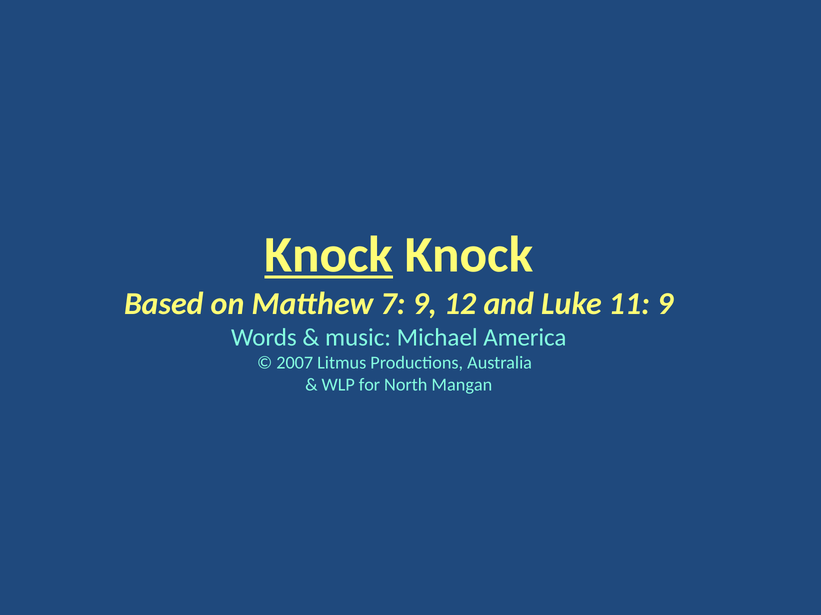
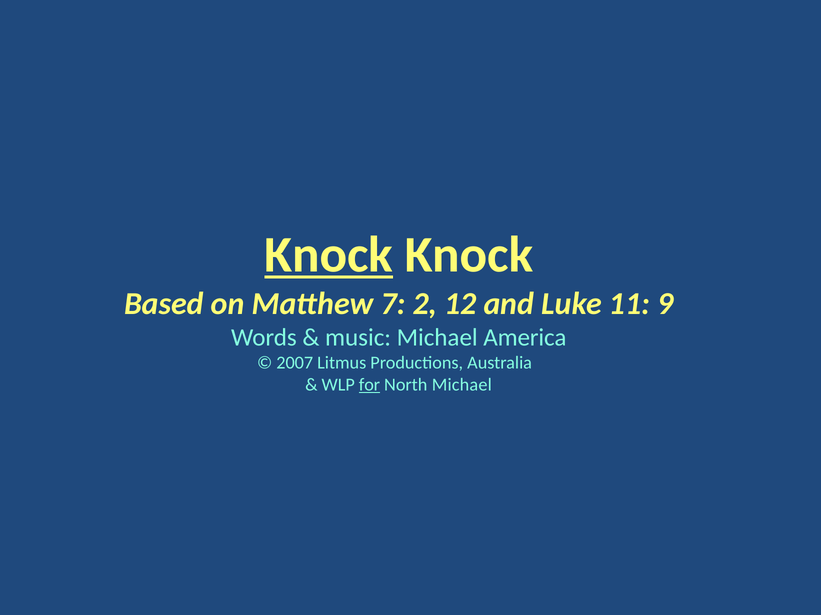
7 9: 9 -> 2
for underline: none -> present
North Mangan: Mangan -> Michael
